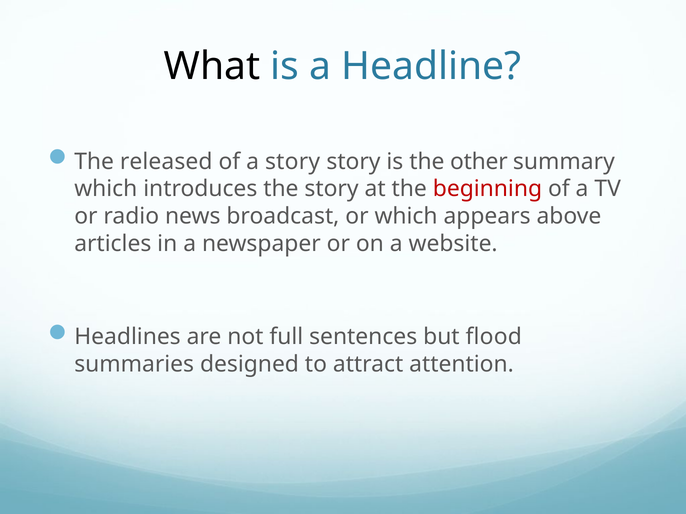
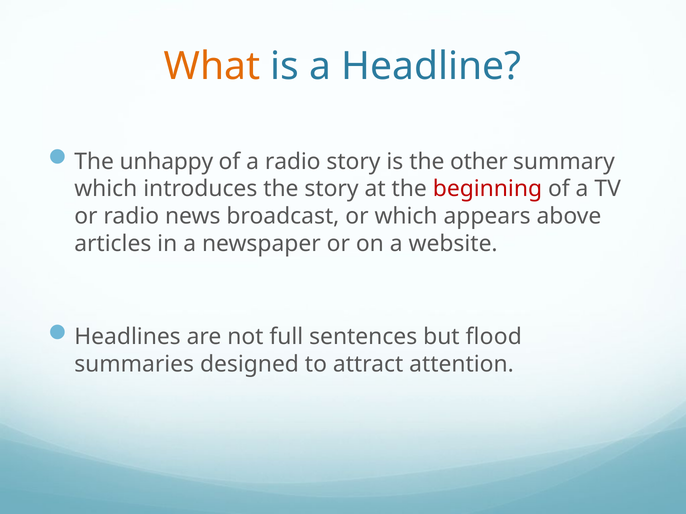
What colour: black -> orange
released: released -> unhappy
a story: story -> radio
